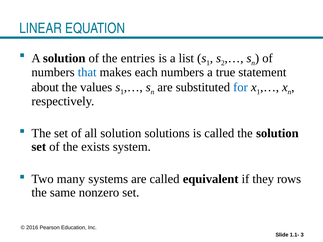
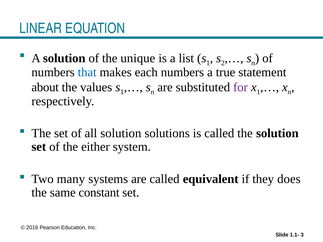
entries: entries -> unique
for colour: blue -> purple
exists: exists -> either
rows: rows -> does
nonzero: nonzero -> constant
